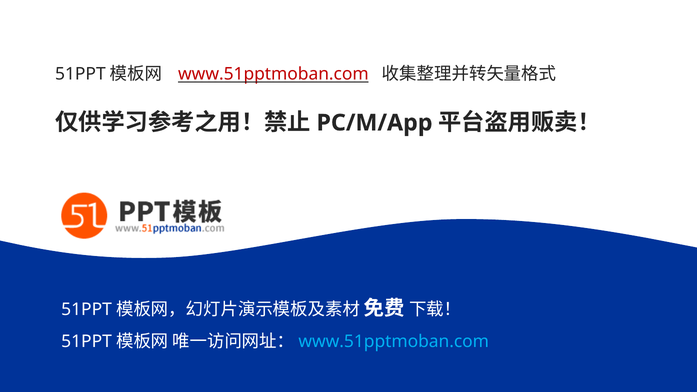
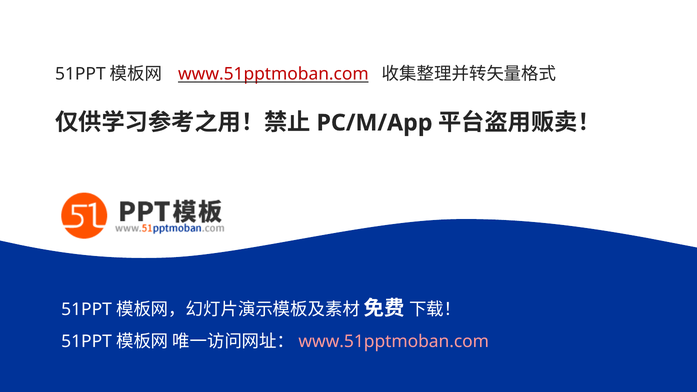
www.51pptmoban.com at (394, 341) colour: light blue -> pink
